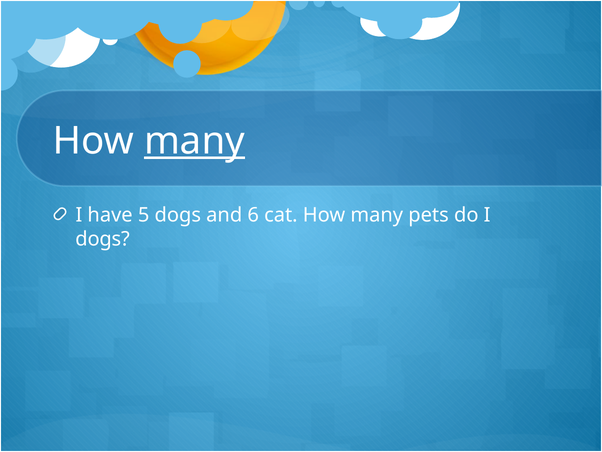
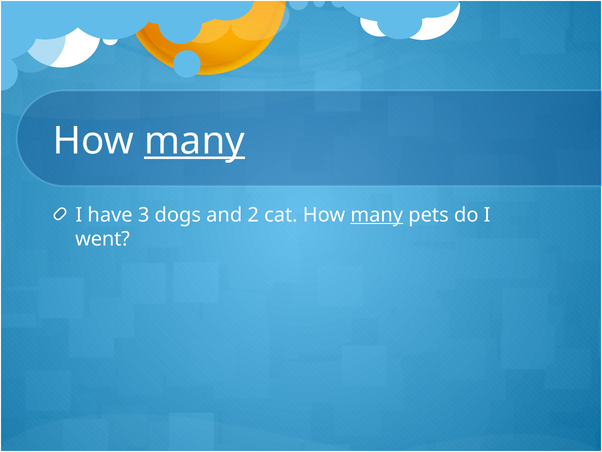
5: 5 -> 3
6: 6 -> 2
many at (377, 215) underline: none -> present
dogs at (103, 239): dogs -> went
